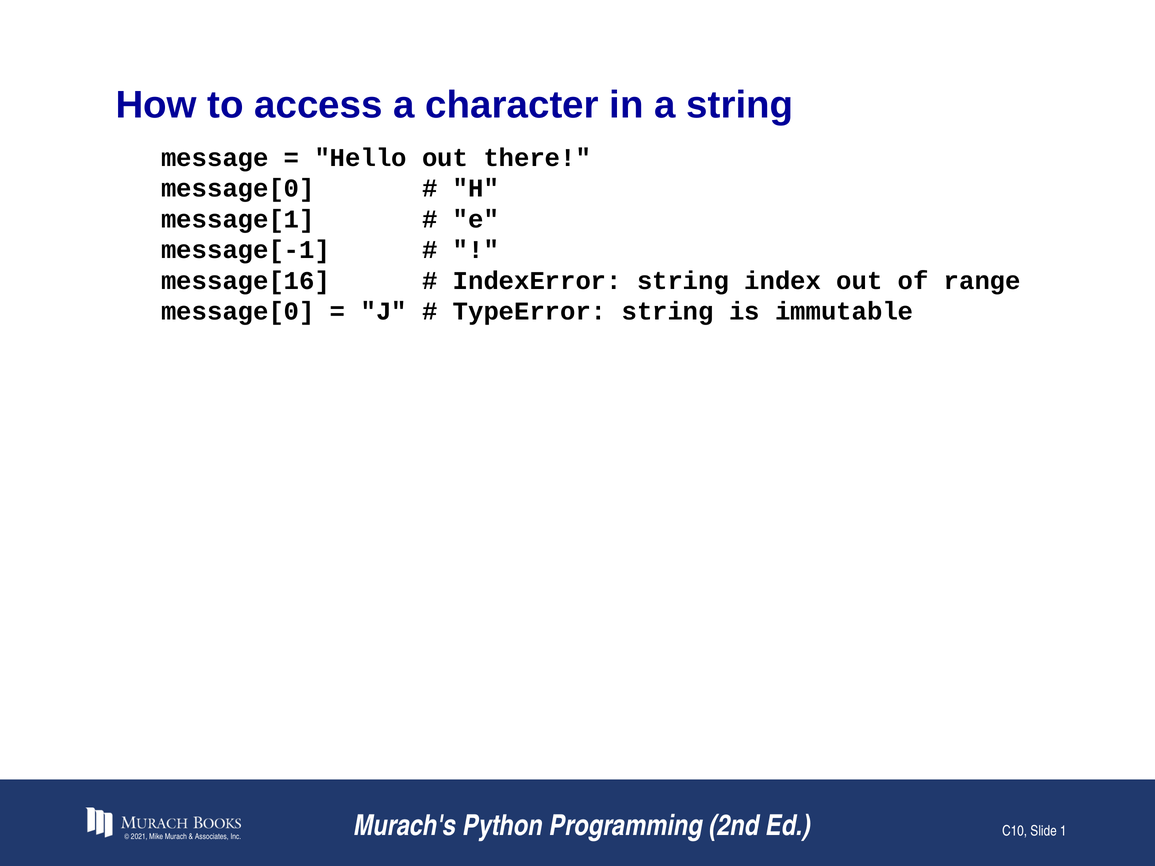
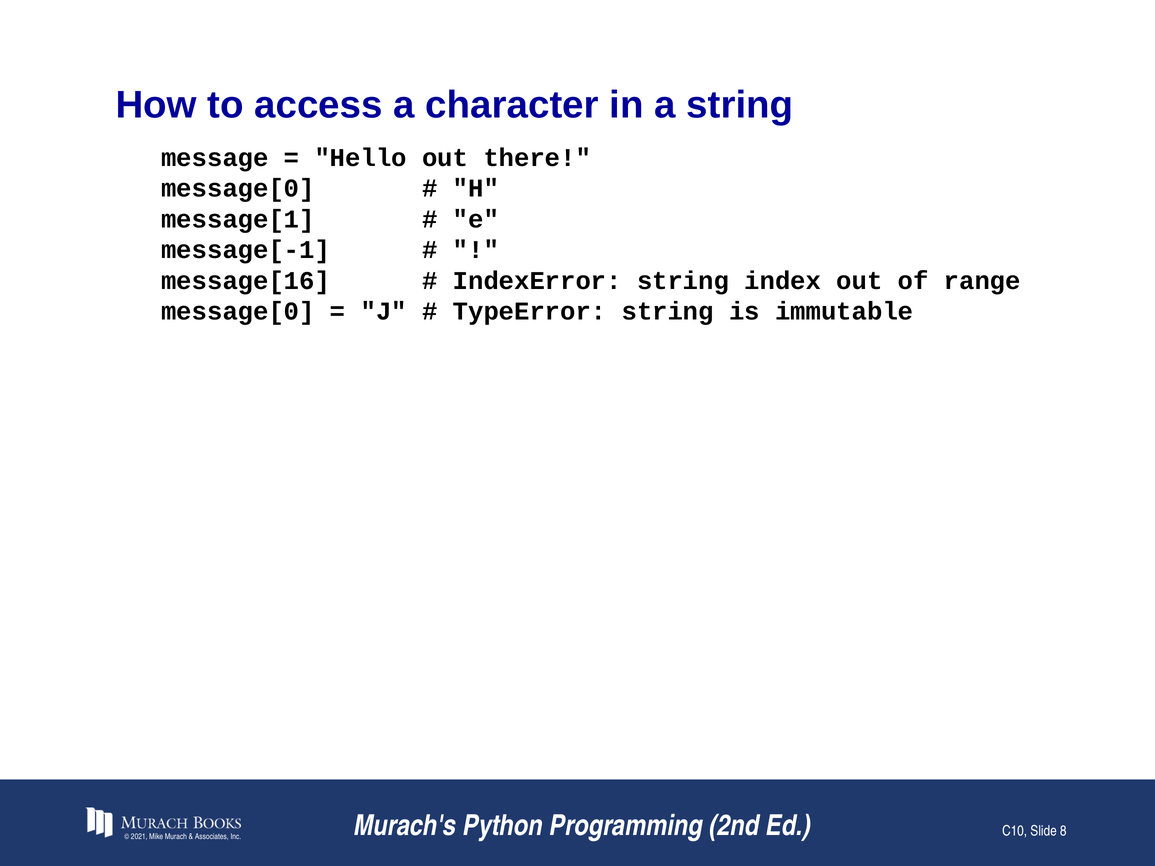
1: 1 -> 8
